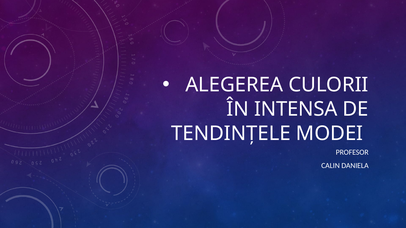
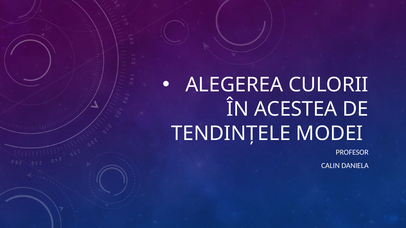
INTENSA: INTENSA -> ACESTEA
